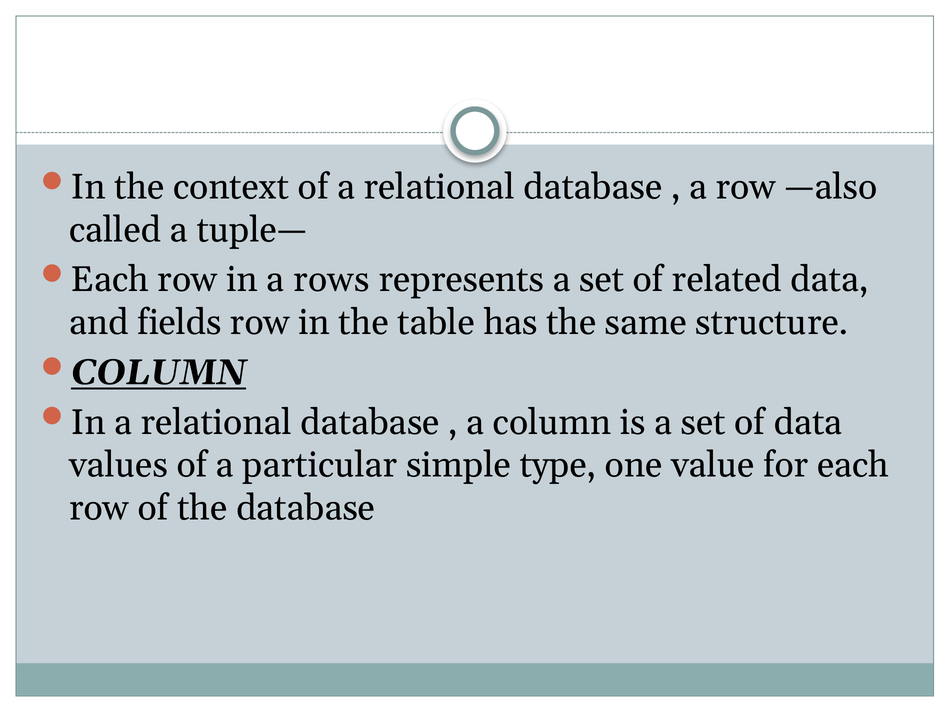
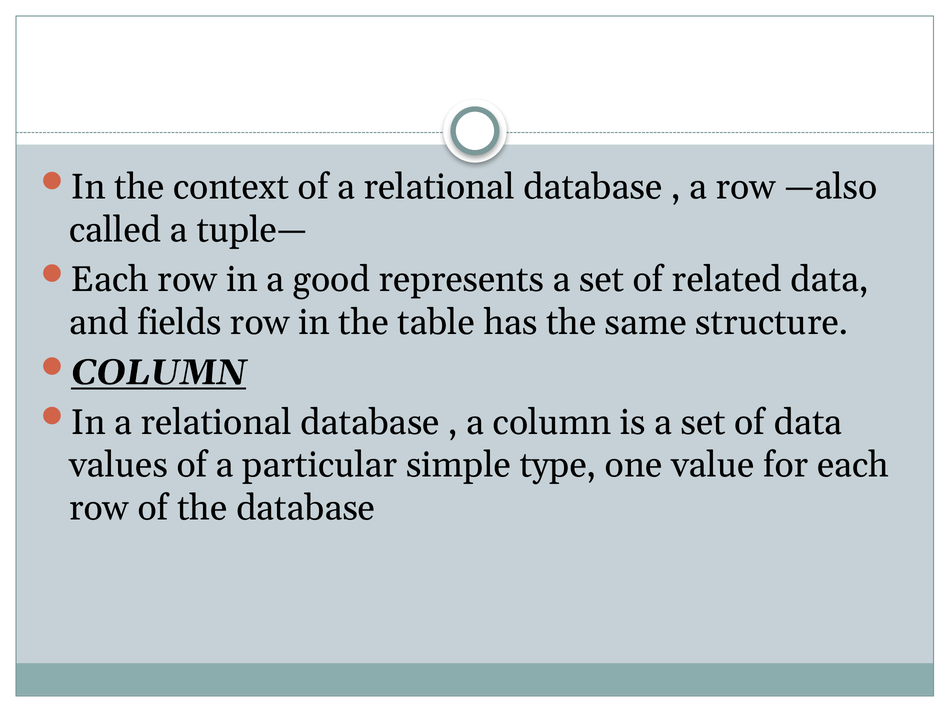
rows: rows -> good
